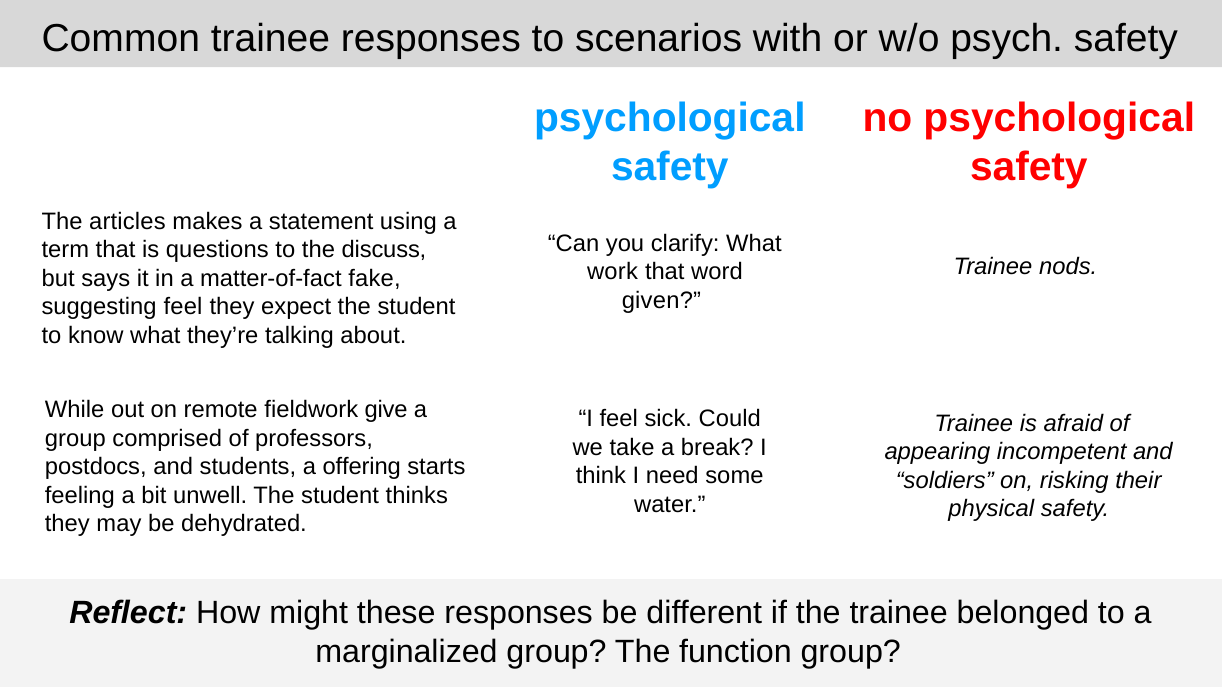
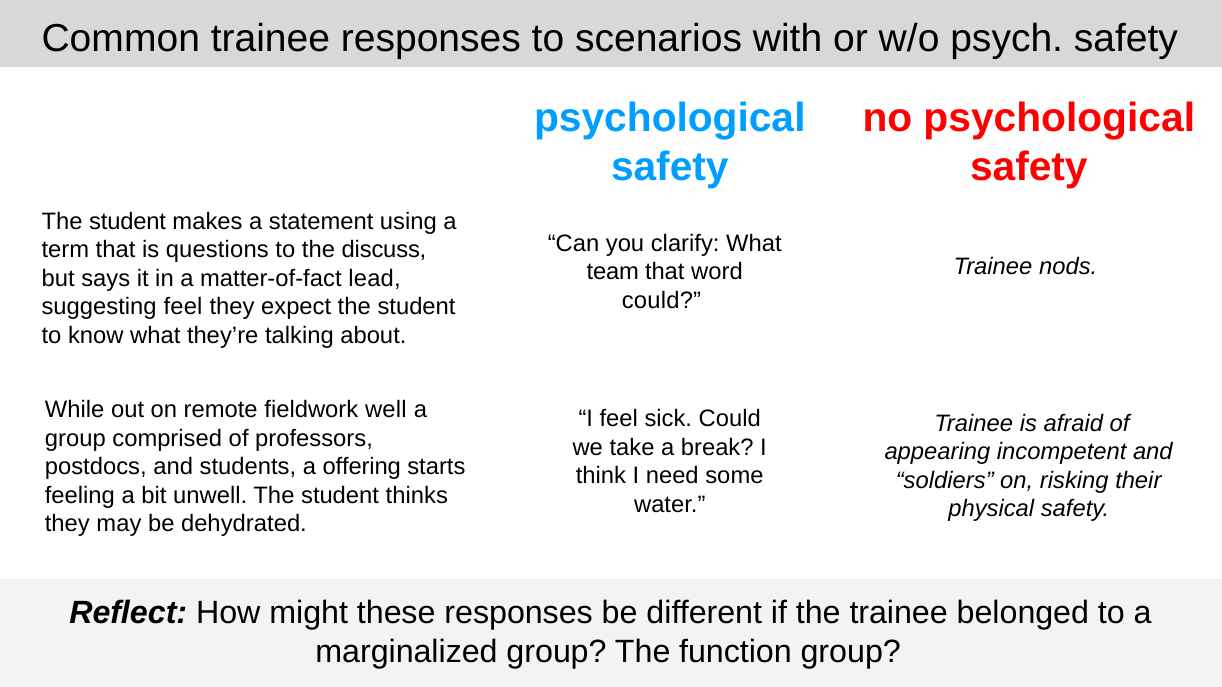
articles at (127, 222): articles -> student
work: work -> team
fake: fake -> lead
given at (661, 300): given -> could
give: give -> well
